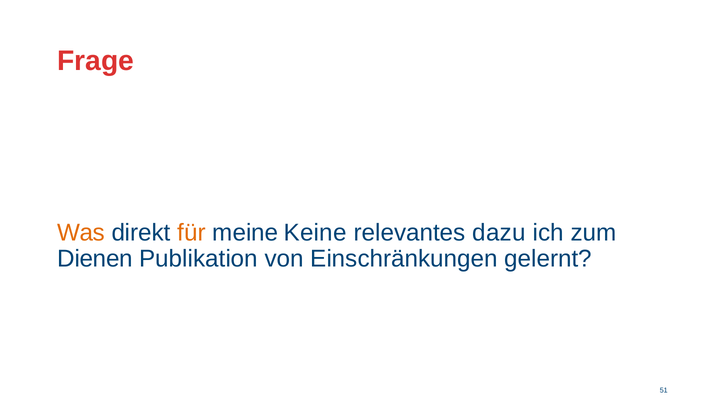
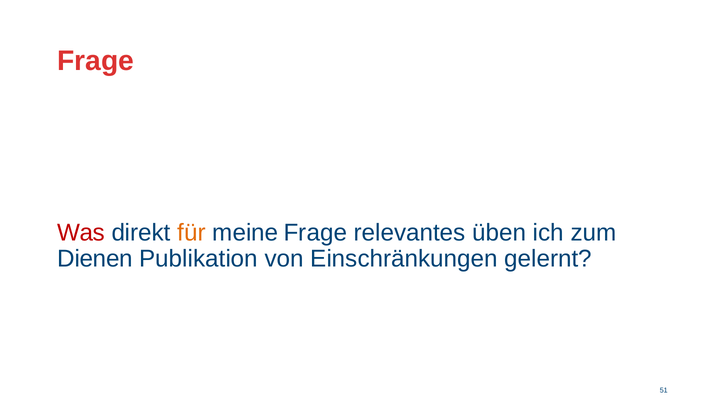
Was colour: orange -> red
meine Keine: Keine -> Frage
dazu: dazu -> üben
